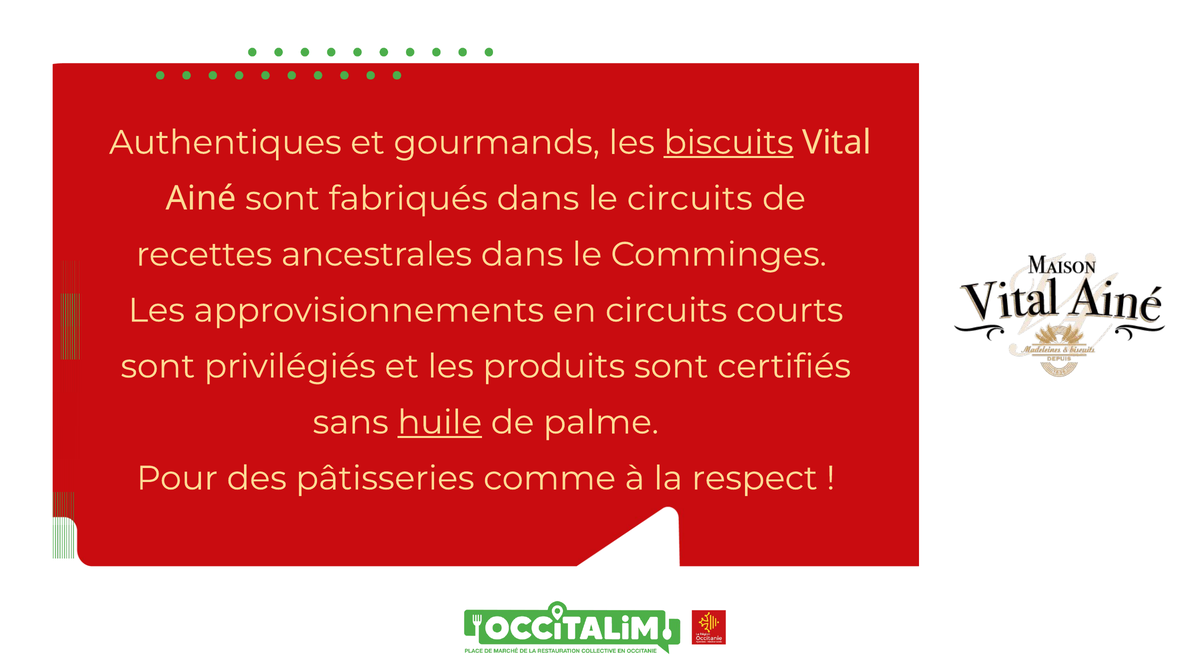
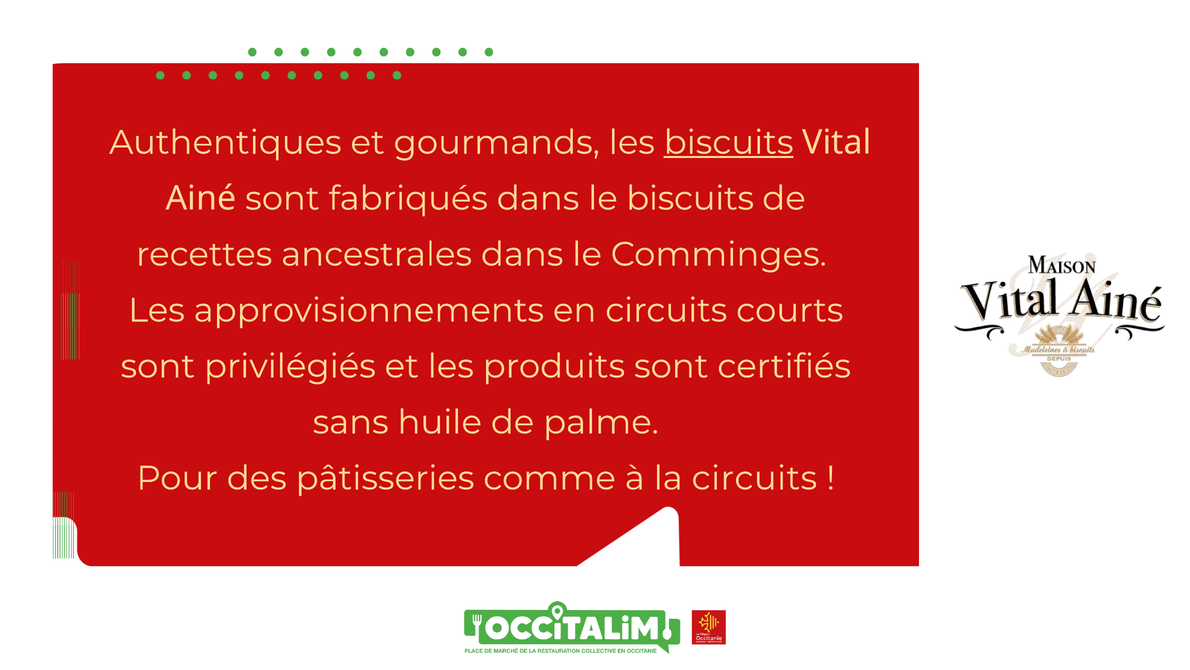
le circuits: circuits -> biscuits
huile underline: present -> none
la respect: respect -> circuits
